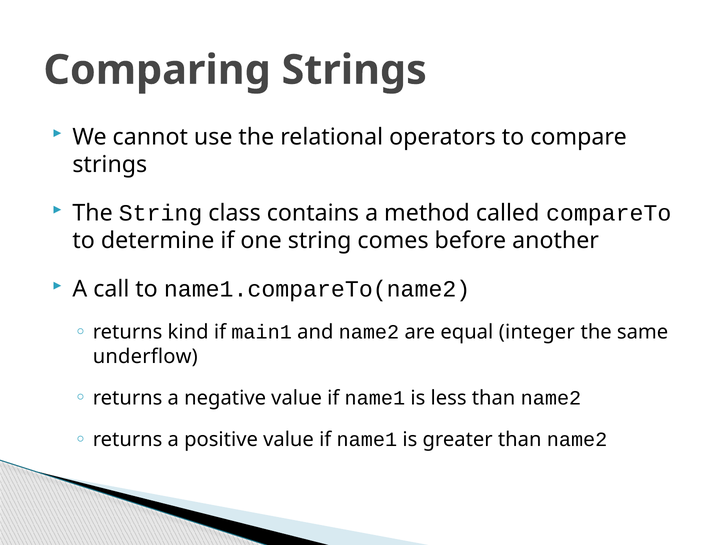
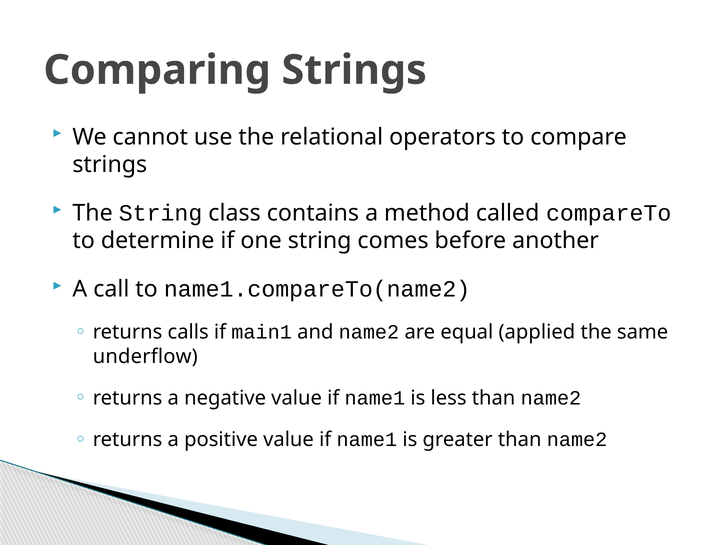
kind: kind -> calls
integer: integer -> applied
